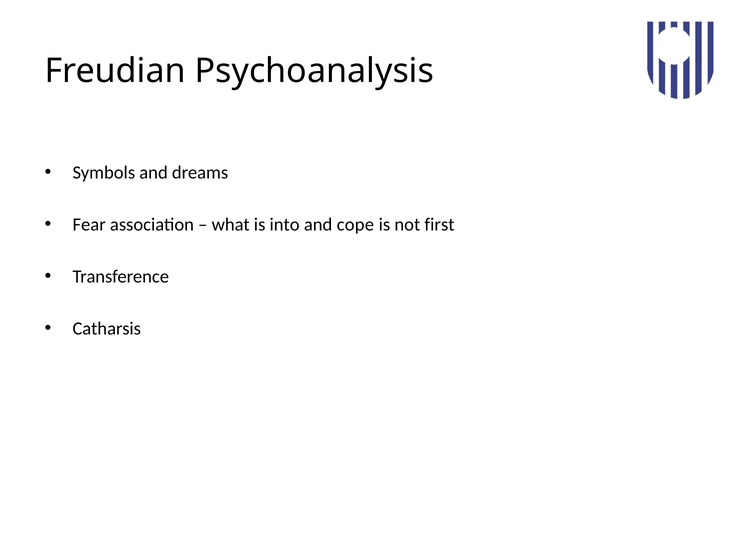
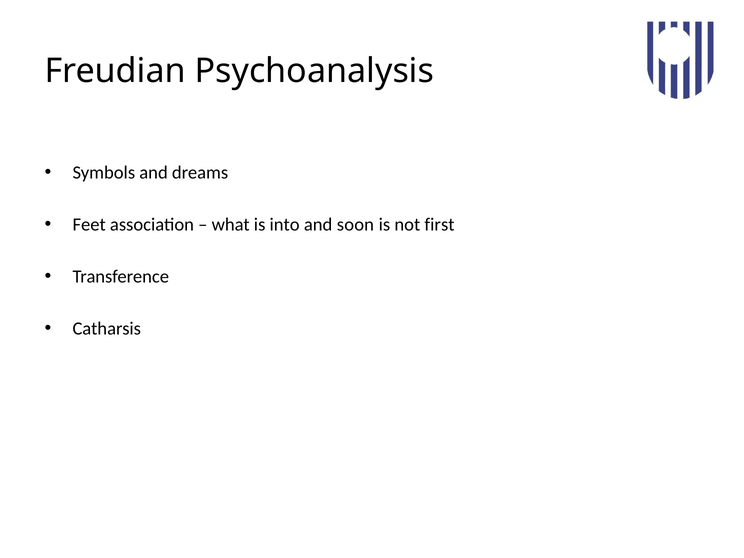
Fear: Fear -> Feet
cope: cope -> soon
